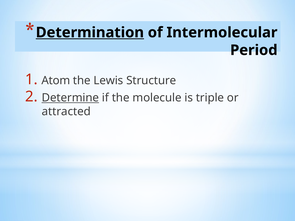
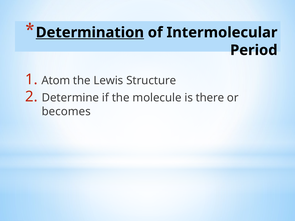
Determine underline: present -> none
triple: triple -> there
attracted: attracted -> becomes
